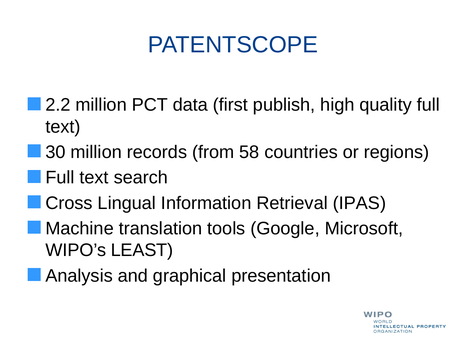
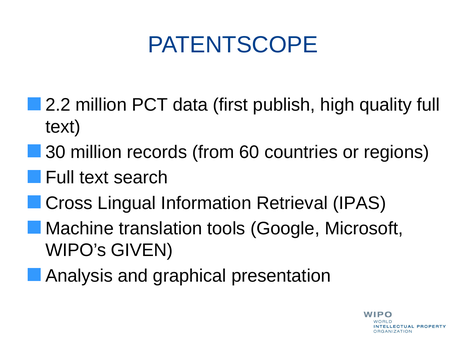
58: 58 -> 60
LEAST: LEAST -> GIVEN
